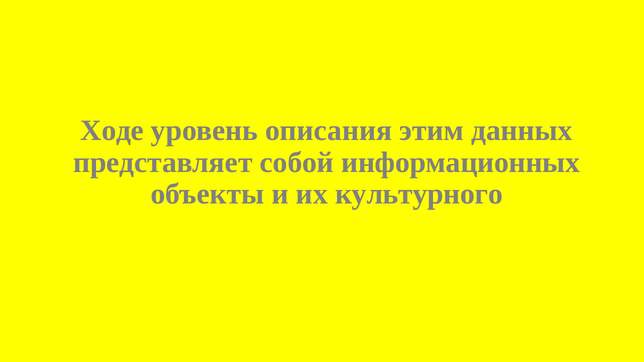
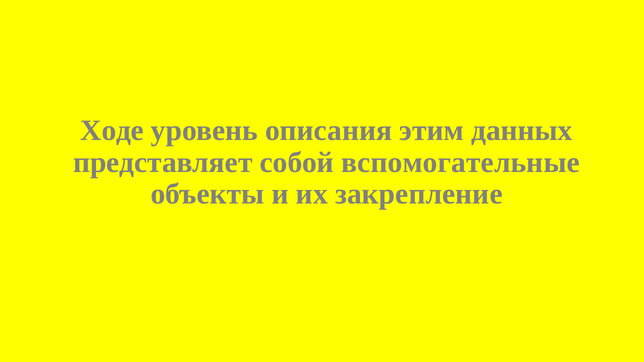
информационных: информационных -> вспомогательные
культурного: культурного -> закрепление
